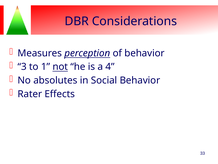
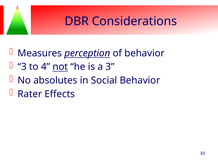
1: 1 -> 4
a 4: 4 -> 3
